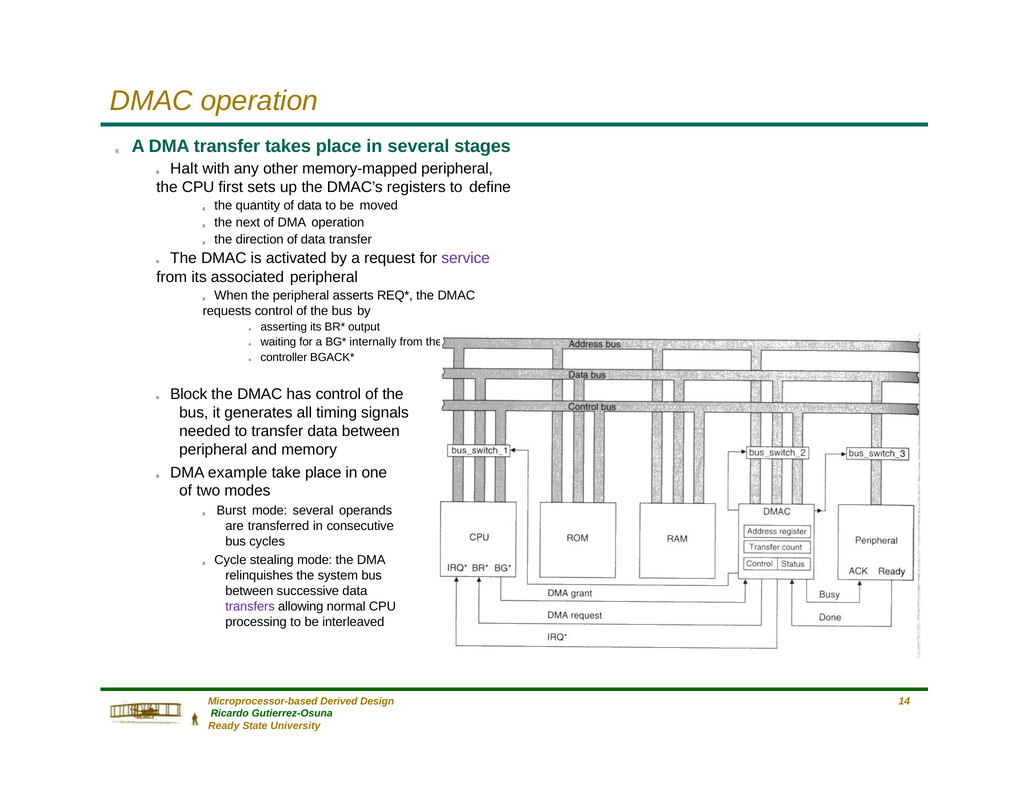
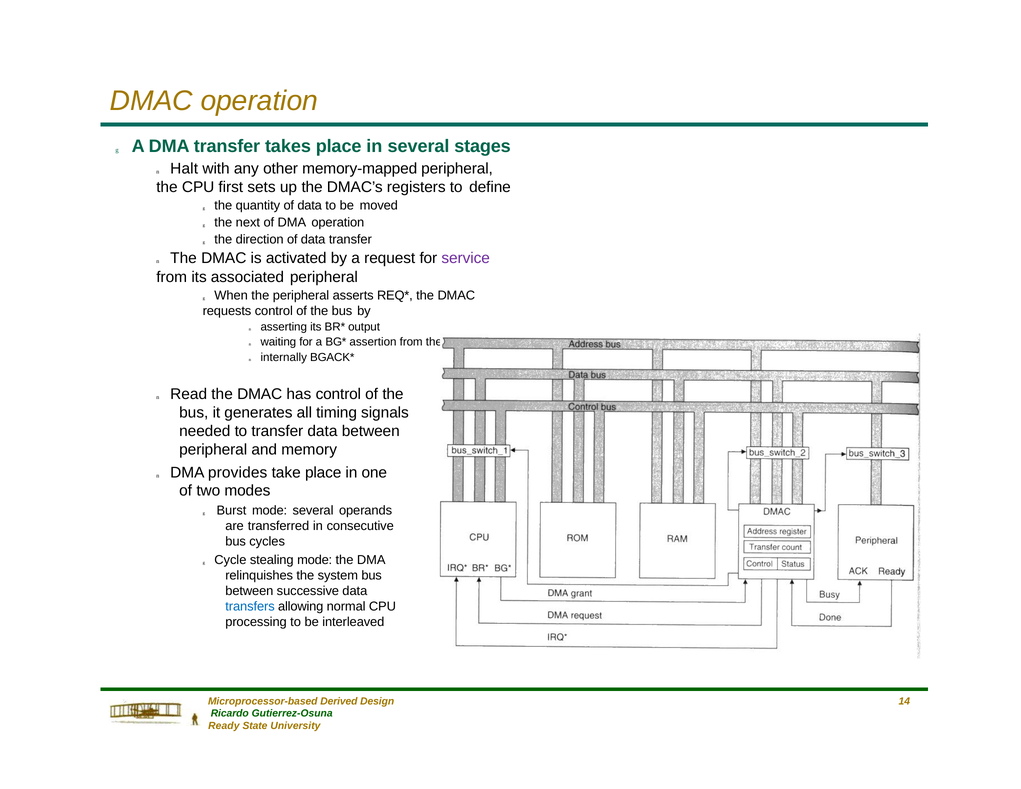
internally: internally -> assertion
controller: controller -> internally
Block: Block -> Read
example: example -> provides
transfers colour: purple -> blue
